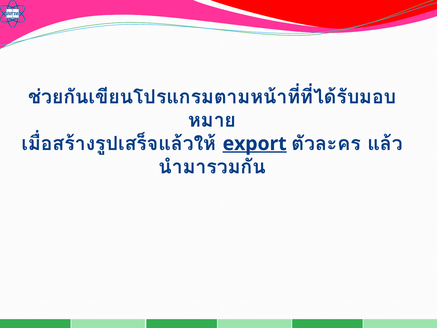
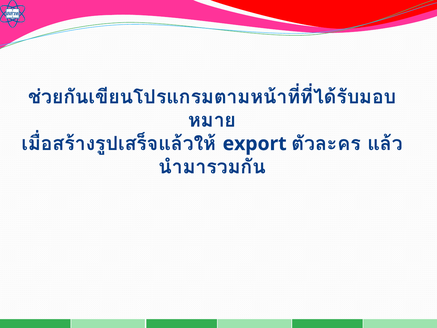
export underline: present -> none
